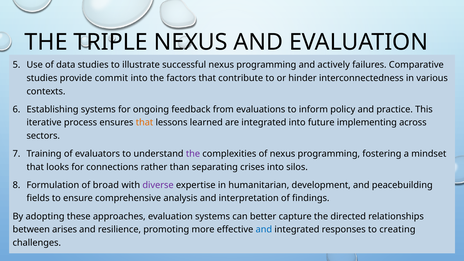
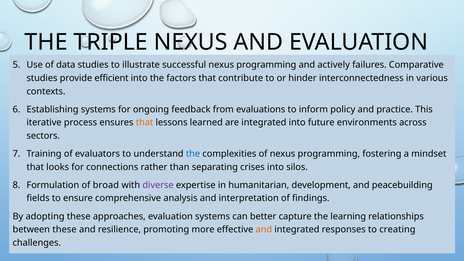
commit: commit -> efficient
implementing: implementing -> environments
the at (193, 154) colour: purple -> blue
directed: directed -> learning
between arises: arises -> these
and at (264, 230) colour: blue -> orange
